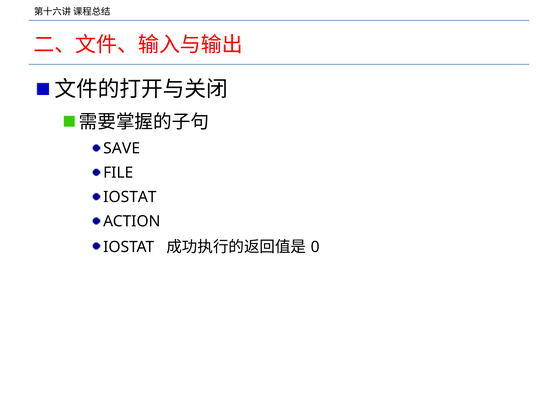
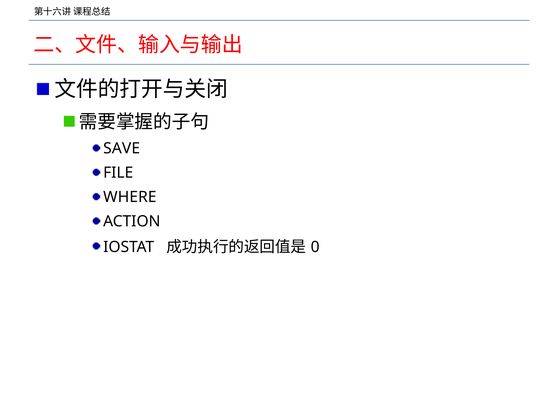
IOSTAT at (130, 197): IOSTAT -> WHERE
